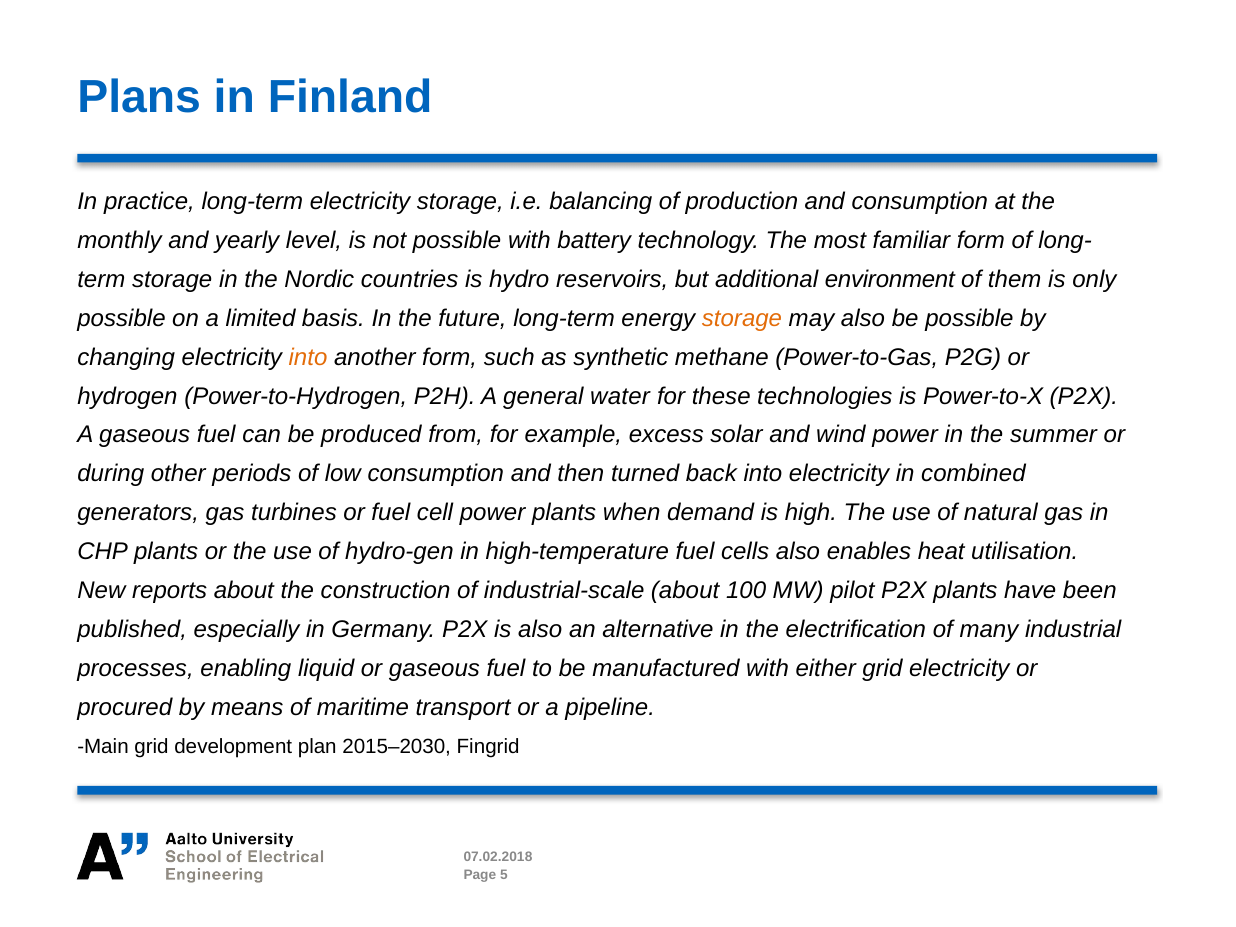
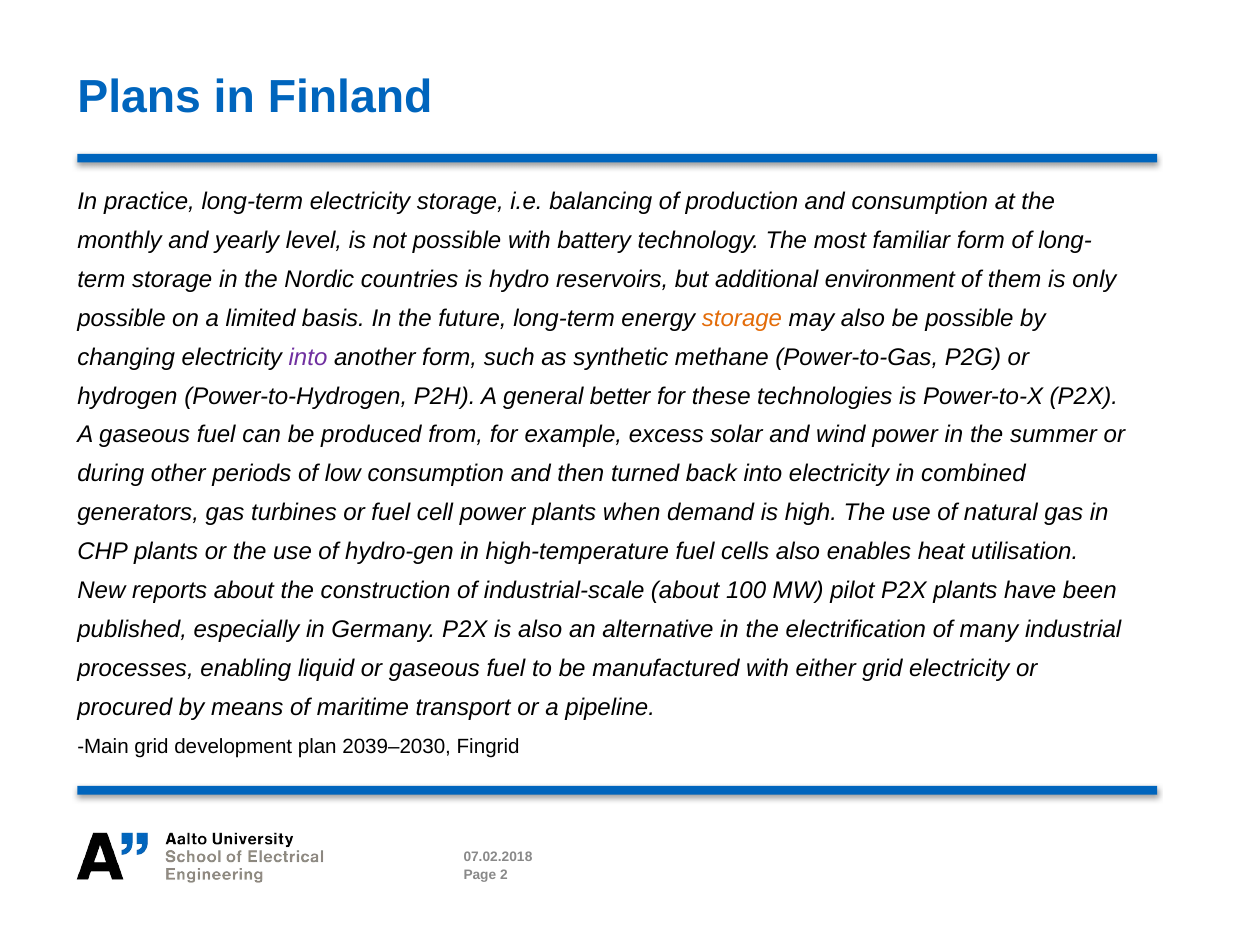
into at (308, 357) colour: orange -> purple
water: water -> better
2015–2030: 2015–2030 -> 2039–2030
5: 5 -> 2
